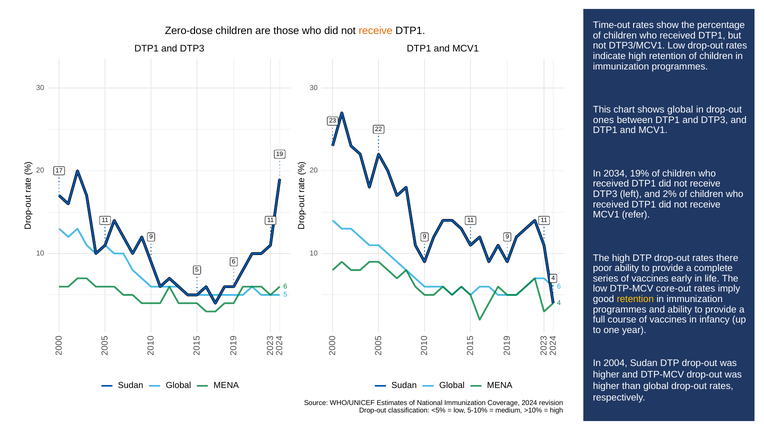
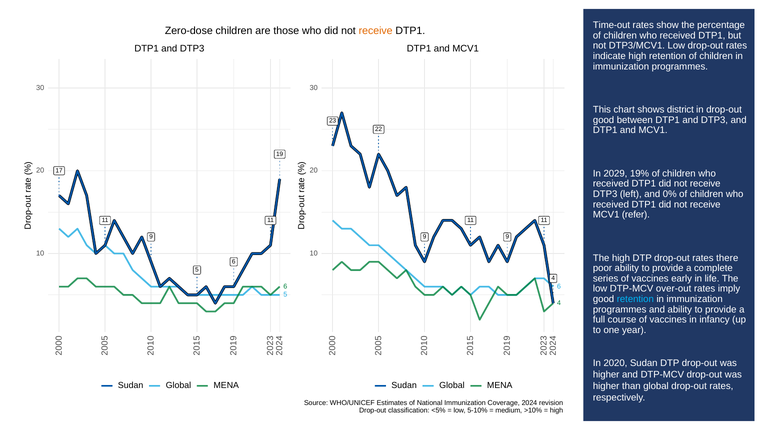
shows global: global -> district
ones at (603, 120): ones -> good
2034: 2034 -> 2029
2%: 2% -> 0%
core-out: core-out -> over-out
retention at (635, 299) colour: yellow -> light blue
2004: 2004 -> 2020
